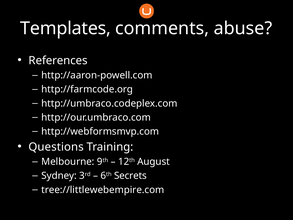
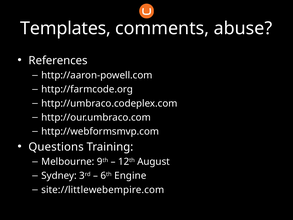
Secrets: Secrets -> Engine
tree://littlewebempire.com: tree://littlewebempire.com -> site://littlewebempire.com
